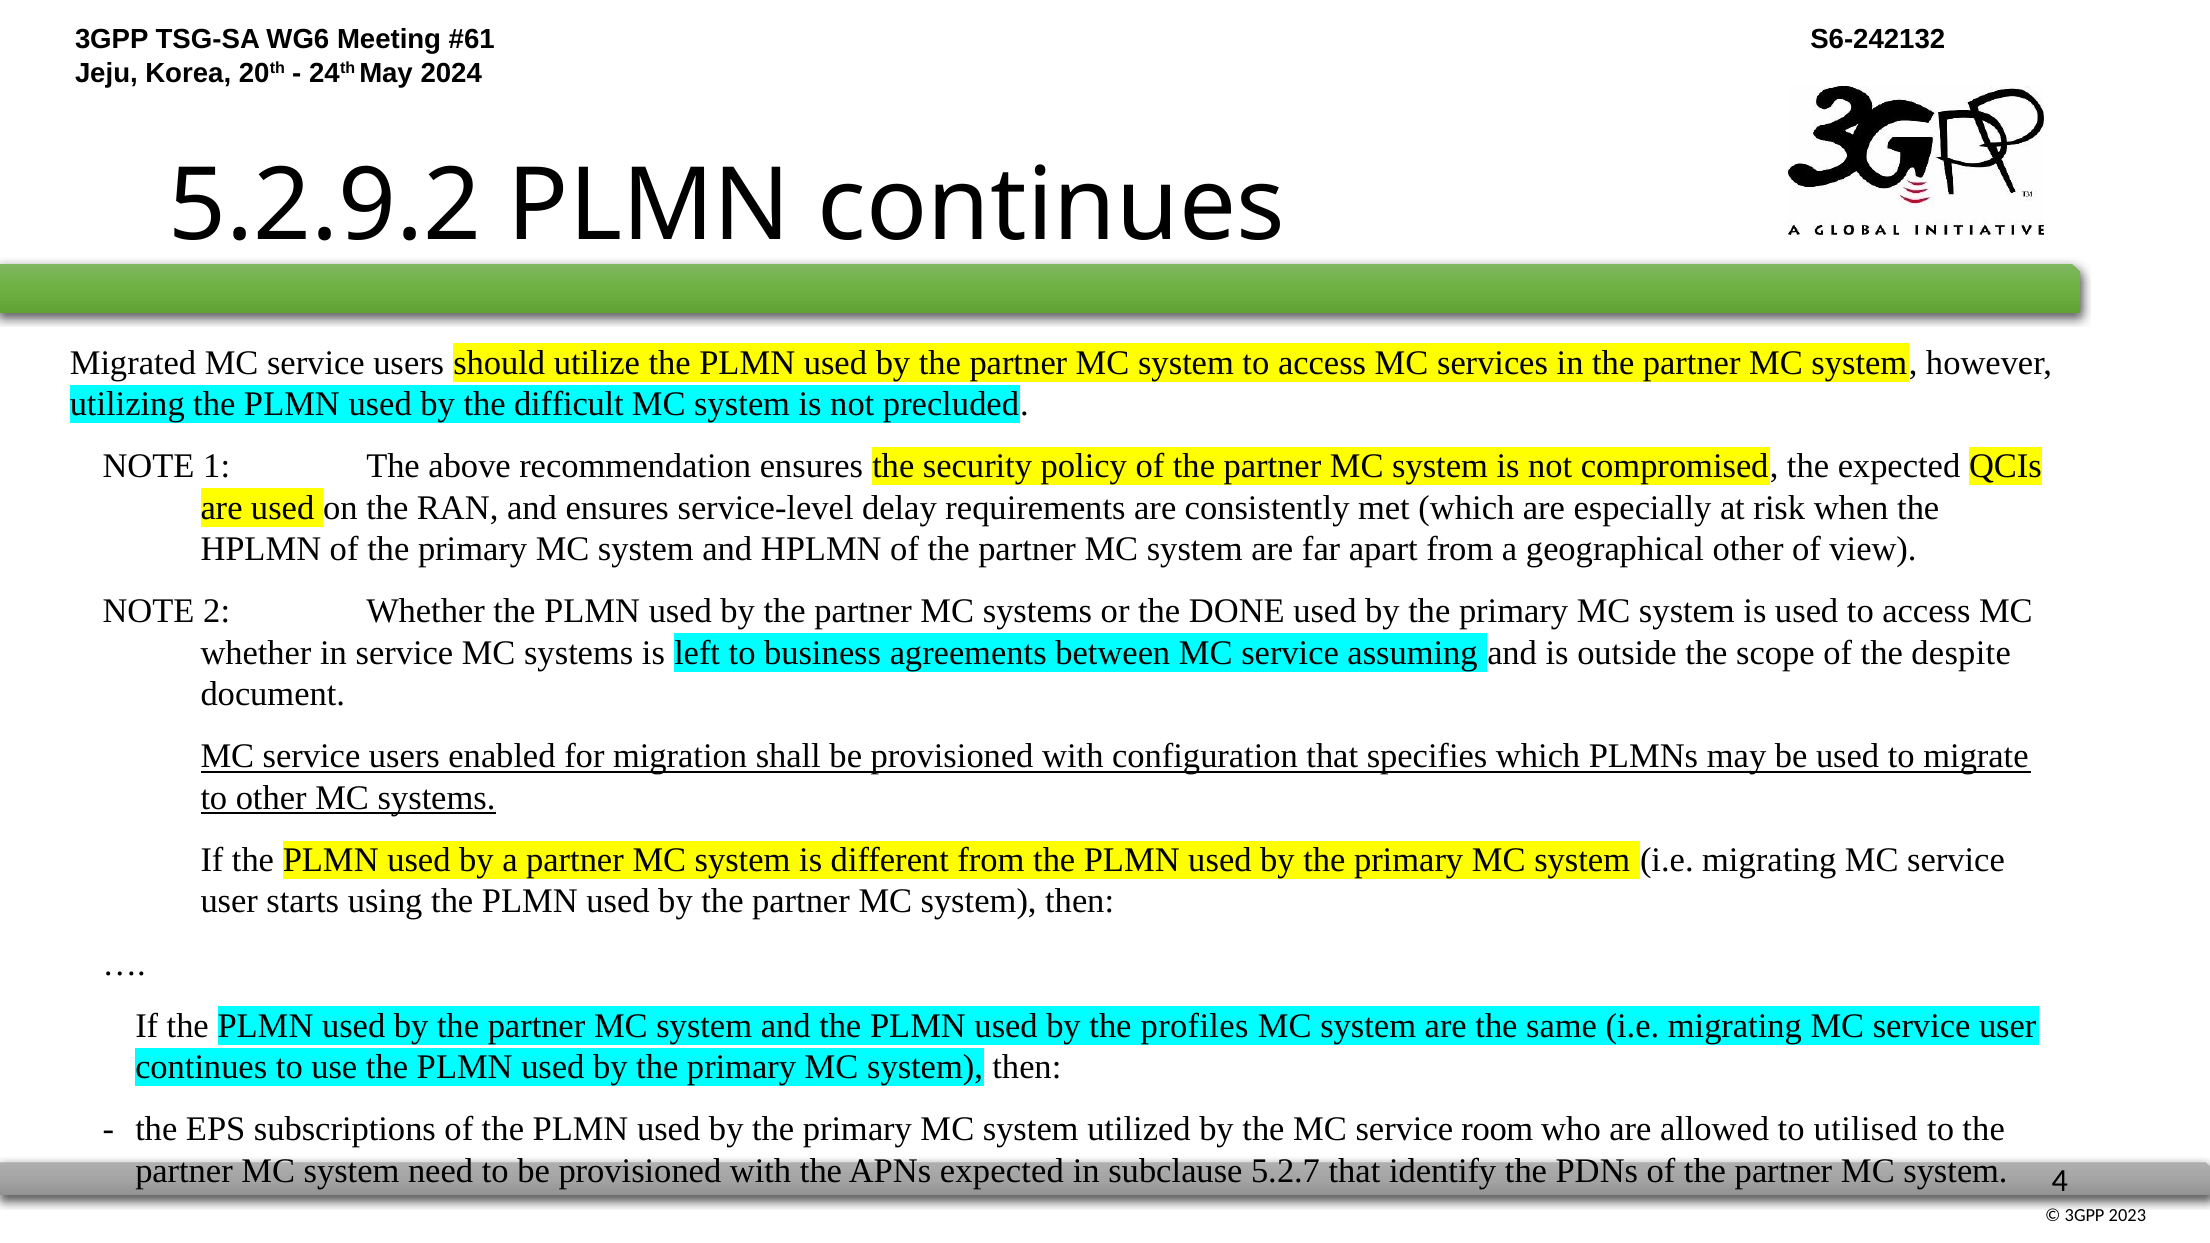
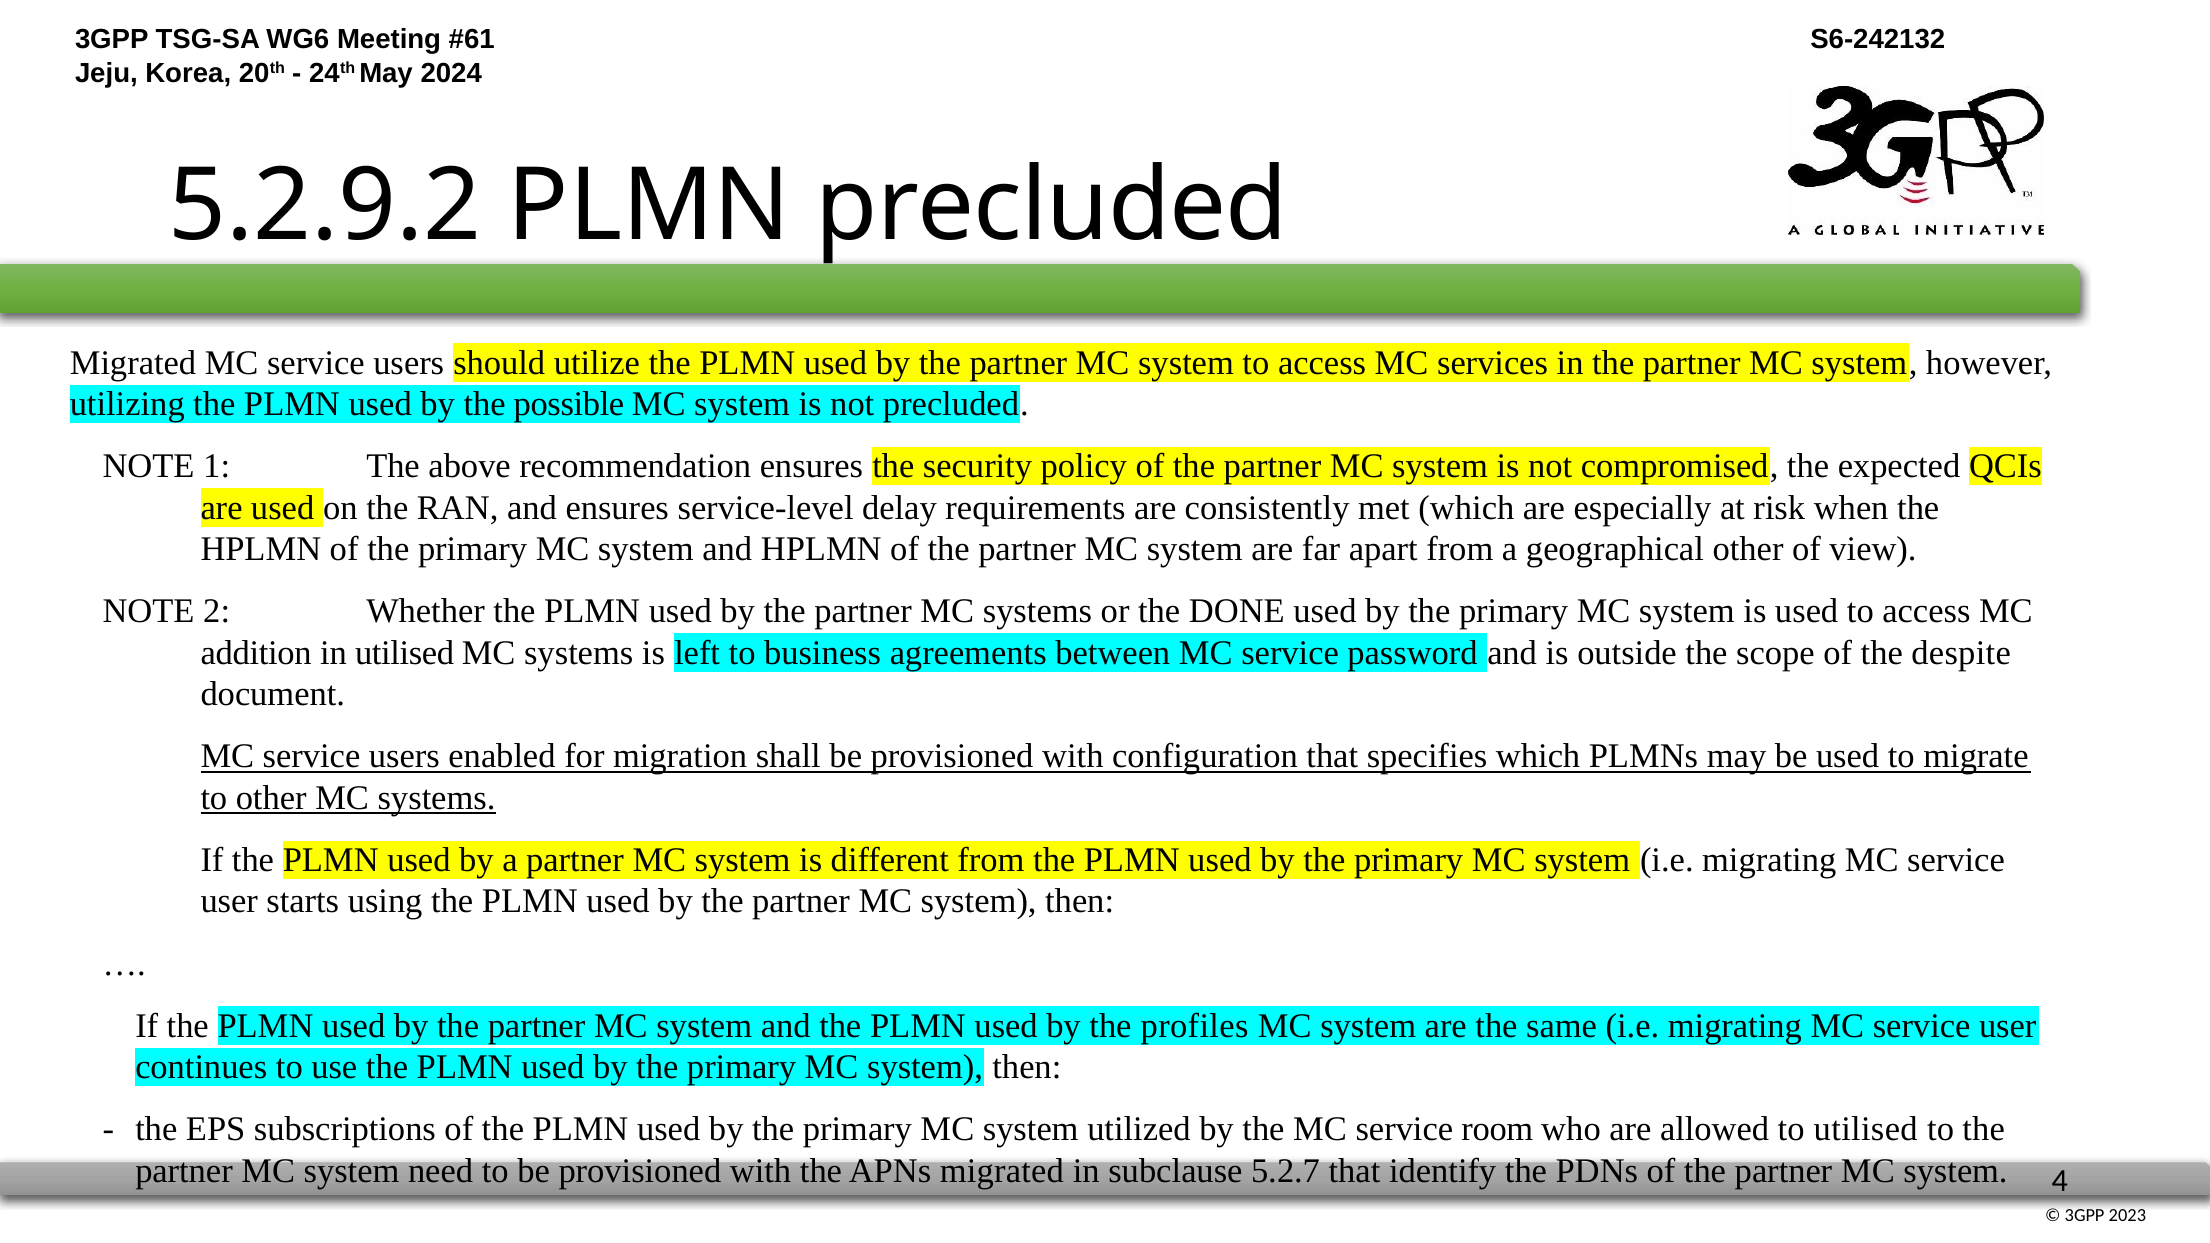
PLMN continues: continues -> precluded
difficult: difficult -> possible
whether at (256, 653): whether -> addition
in service: service -> utilised
assuming: assuming -> password
APNs expected: expected -> migrated
